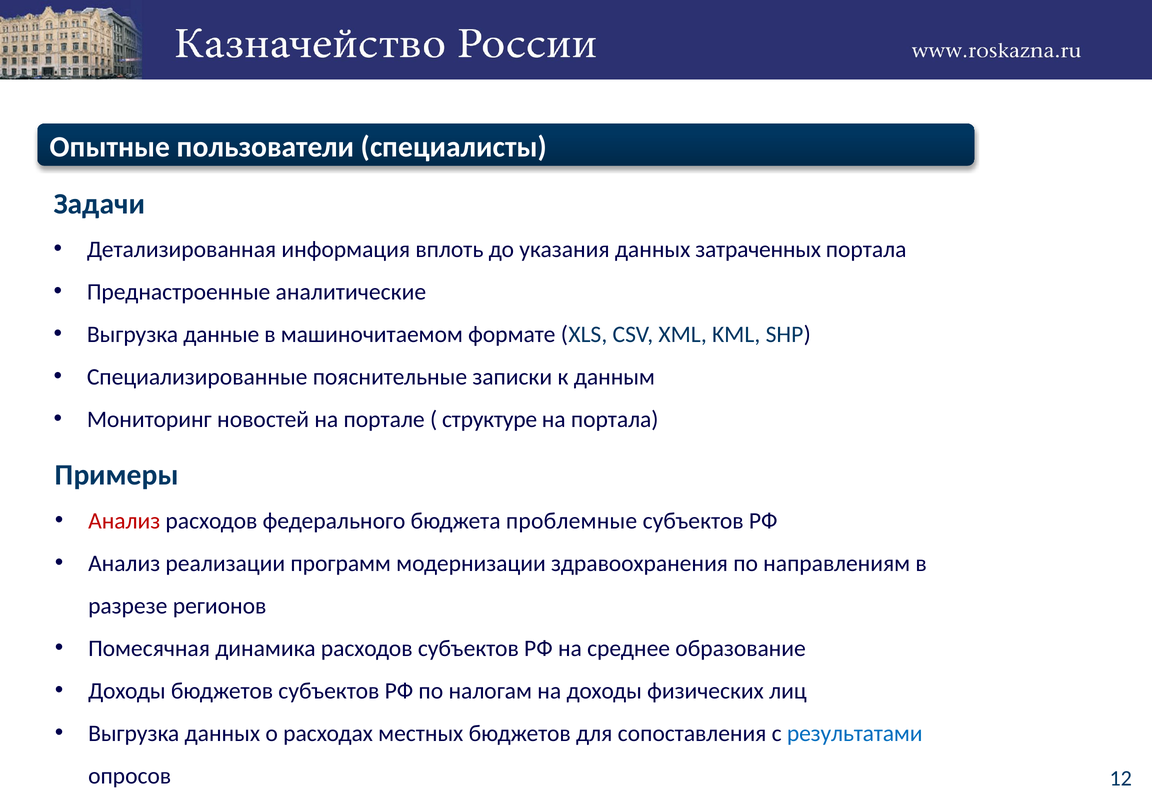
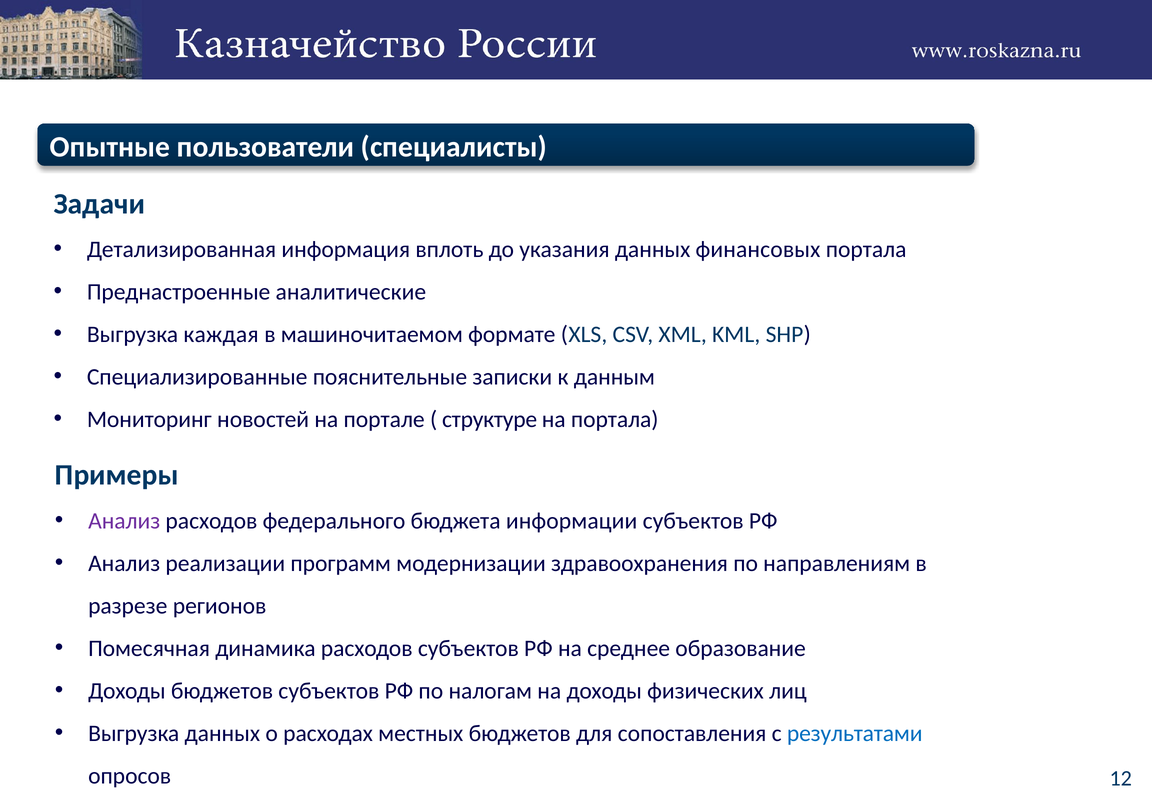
затраченных: затраченных -> финансовых
данные: данные -> каждая
Анализ at (124, 521) colour: red -> purple
проблемные: проблемные -> информации
